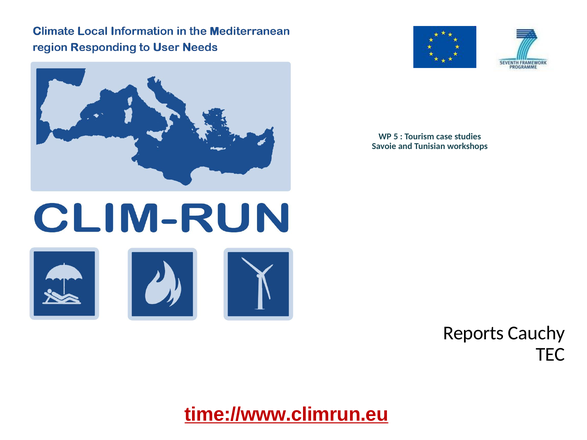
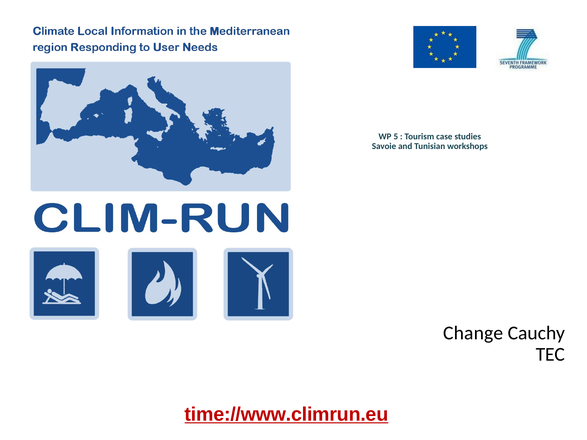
Reports: Reports -> Change
